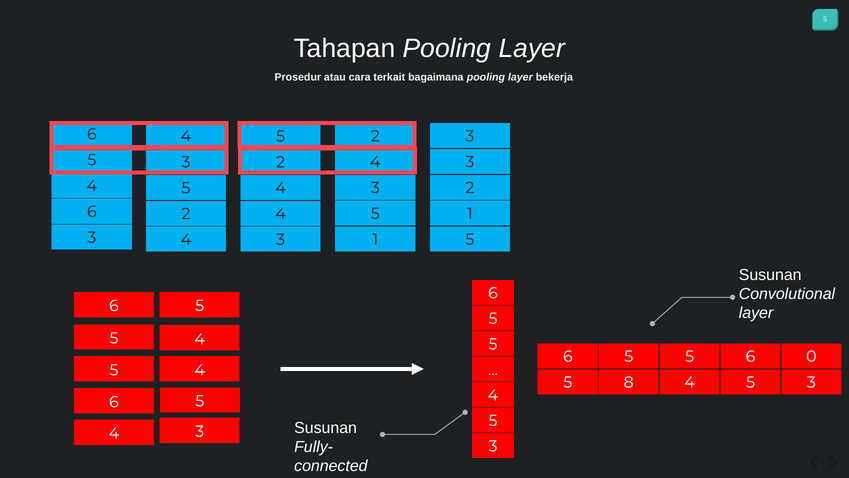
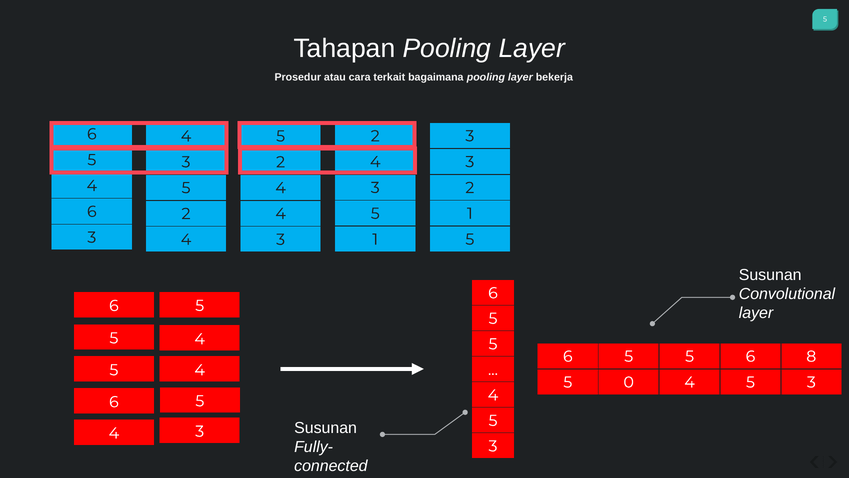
0: 0 -> 8
8: 8 -> 0
